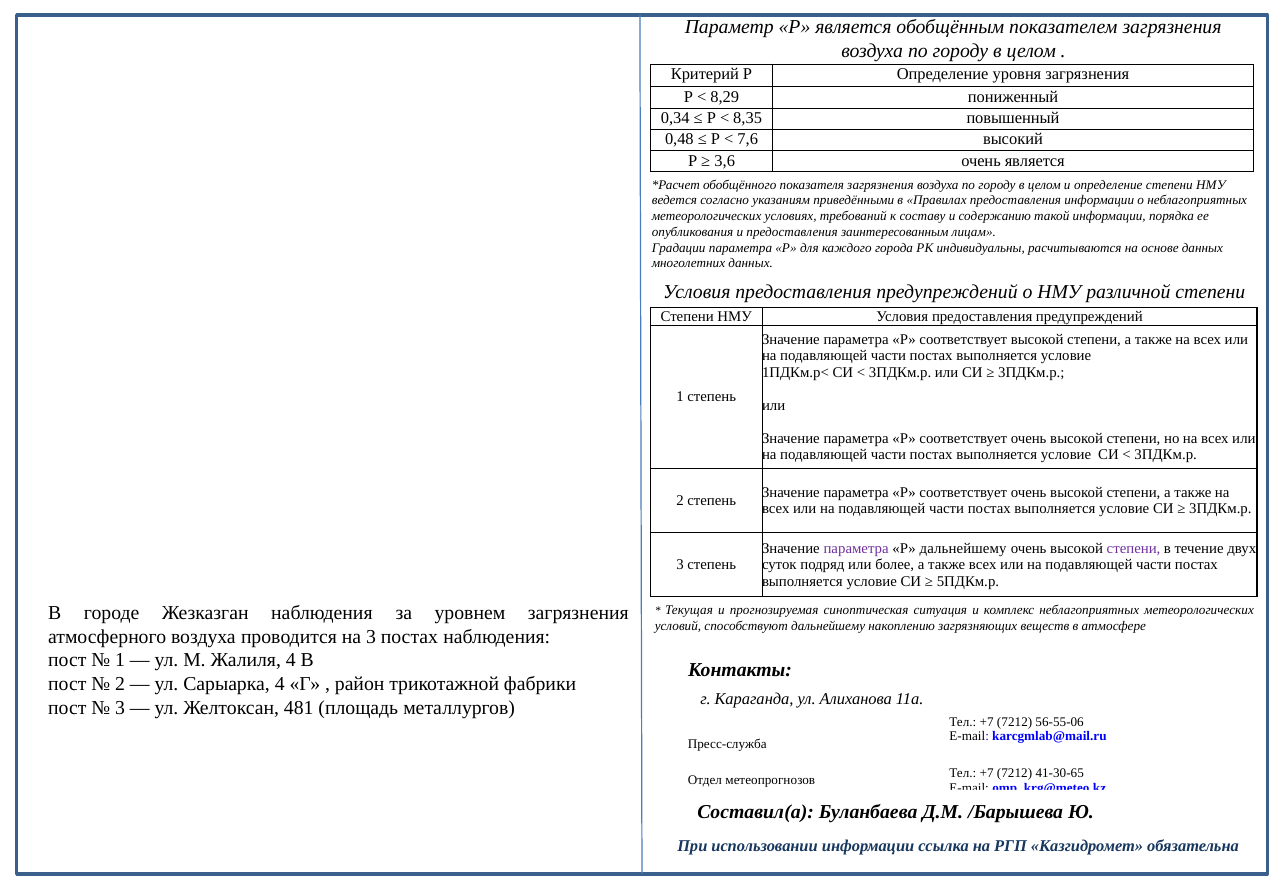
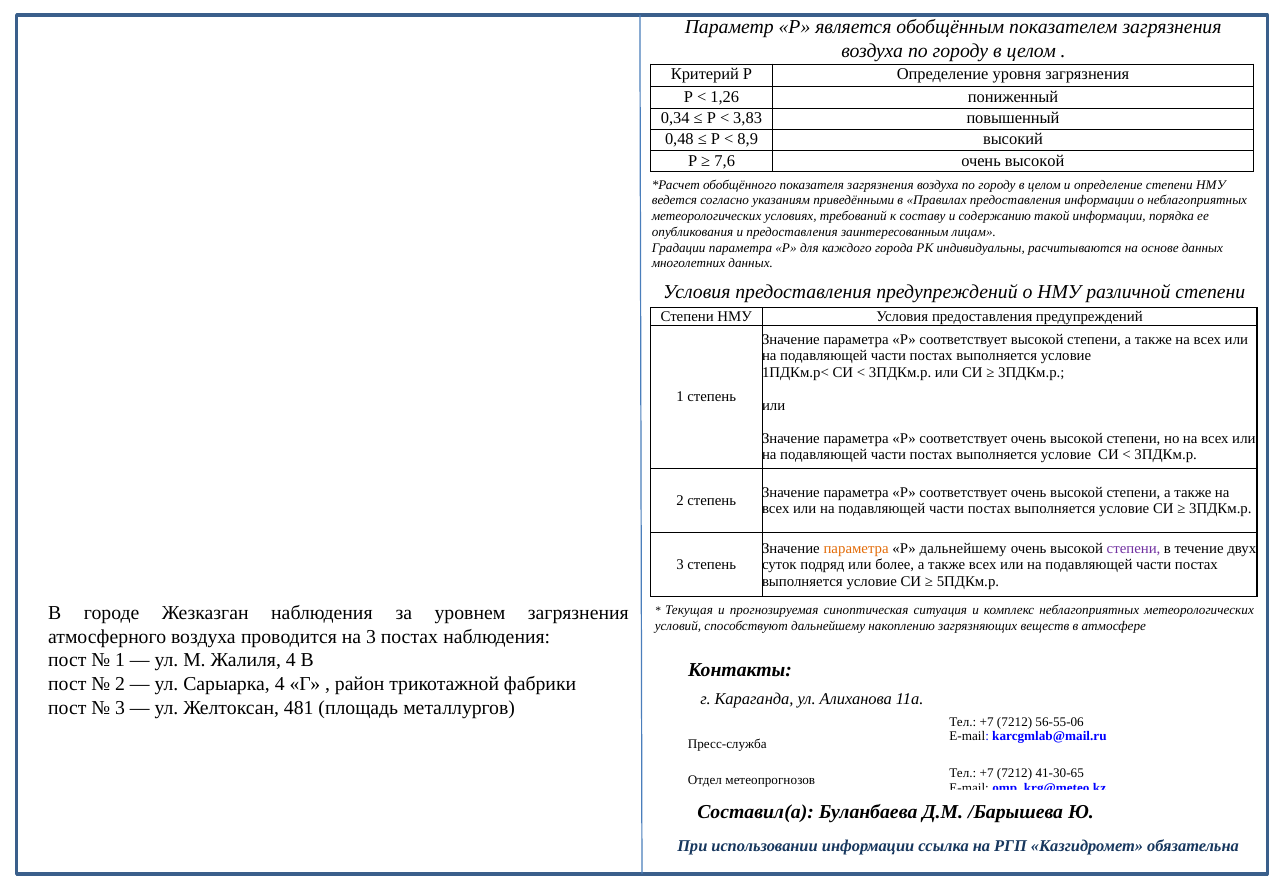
8,29: 8,29 -> 1,26
8,35: 8,35 -> 3,83
7,6: 7,6 -> 8,9
3,6: 3,6 -> 7,6
является at (1035, 161): является -> высокой
параметра at (856, 548) colour: purple -> orange
